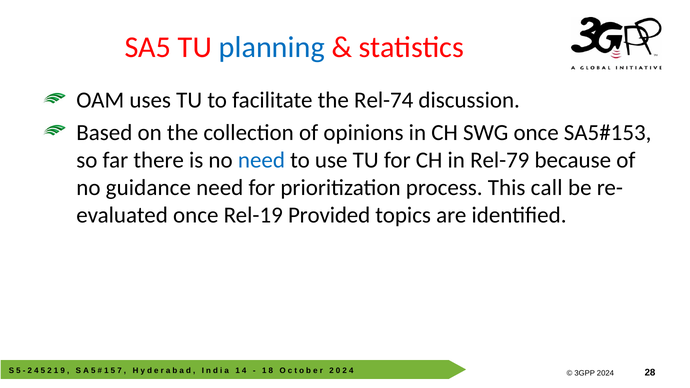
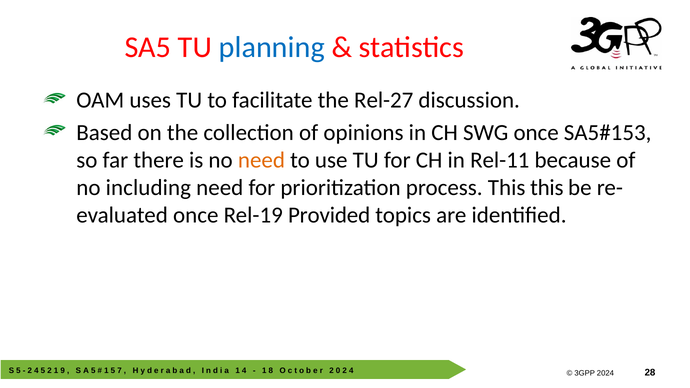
Rel-74: Rel-74 -> Rel-27
need at (261, 160) colour: blue -> orange
Rel-79: Rel-79 -> Rel-11
guidance: guidance -> including
This call: call -> this
